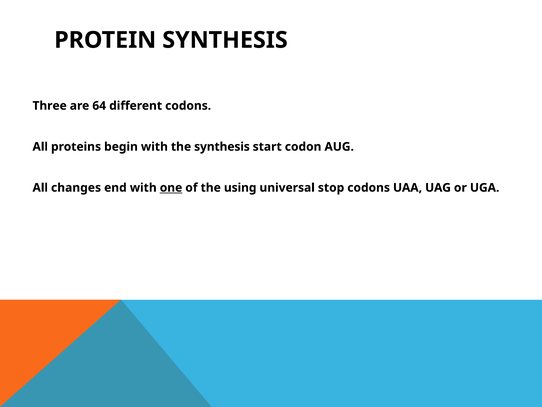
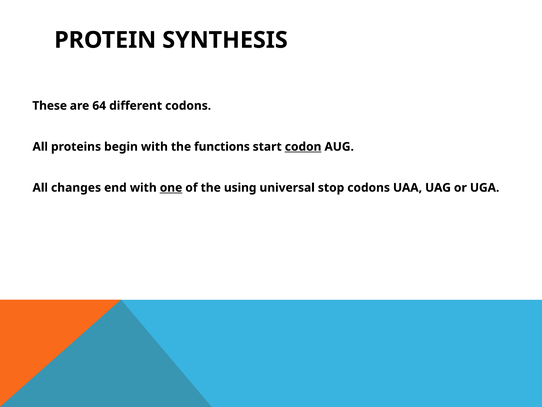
Three: Three -> These
the synthesis: synthesis -> functions
codon underline: none -> present
